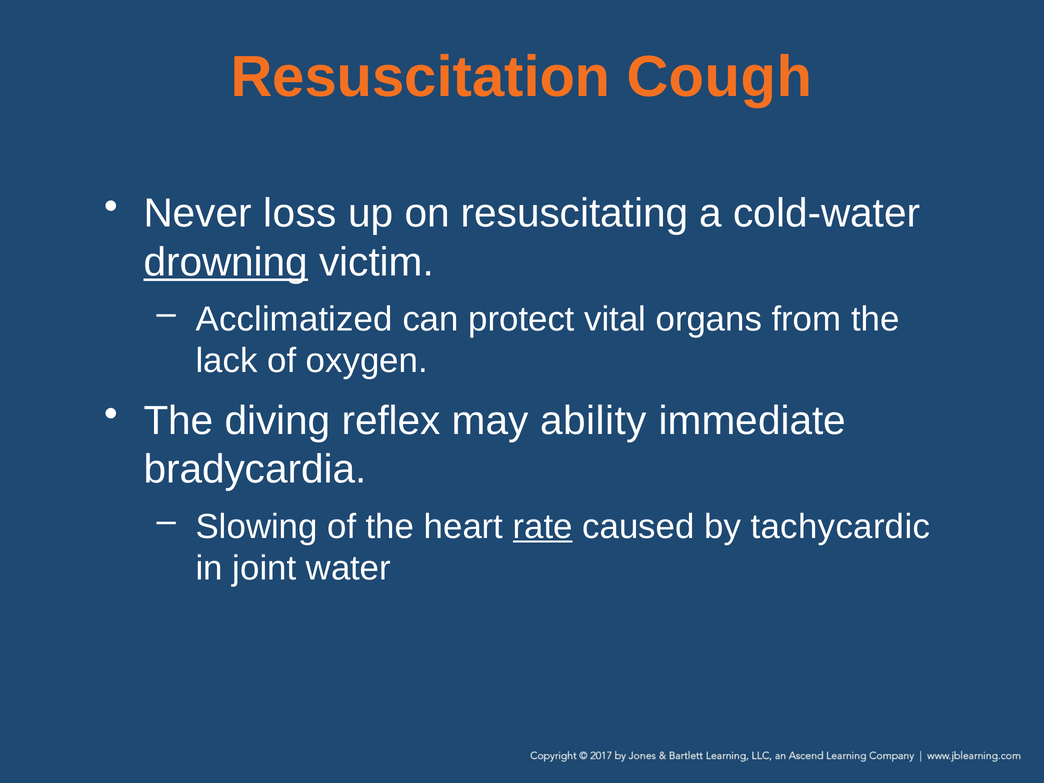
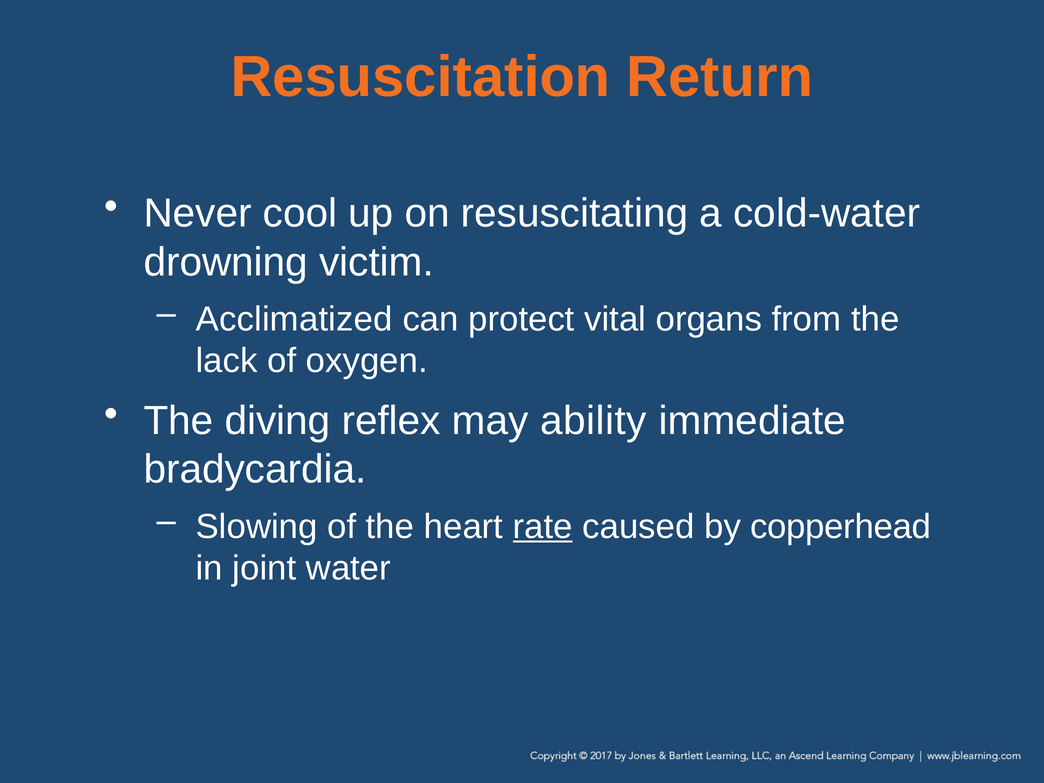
Cough: Cough -> Return
loss: loss -> cool
drowning underline: present -> none
tachycardic: tachycardic -> copperhead
